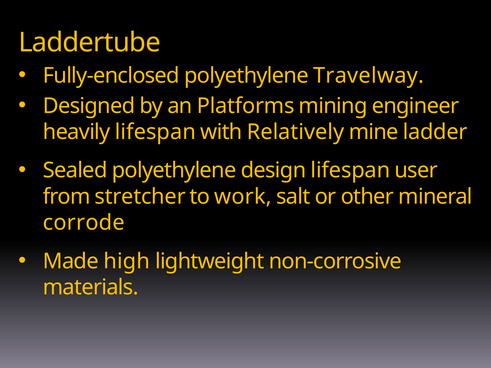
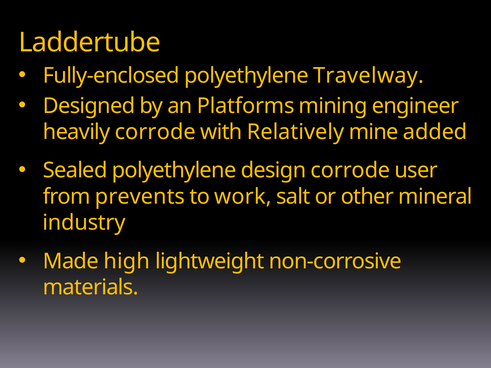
heavily lifespan: lifespan -> corrode
ladder: ladder -> added
design lifespan: lifespan -> corrode
stretcher: stretcher -> prevents
corrode: corrode -> industry
